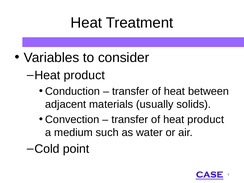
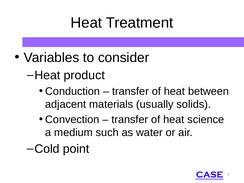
of heat product: product -> science
